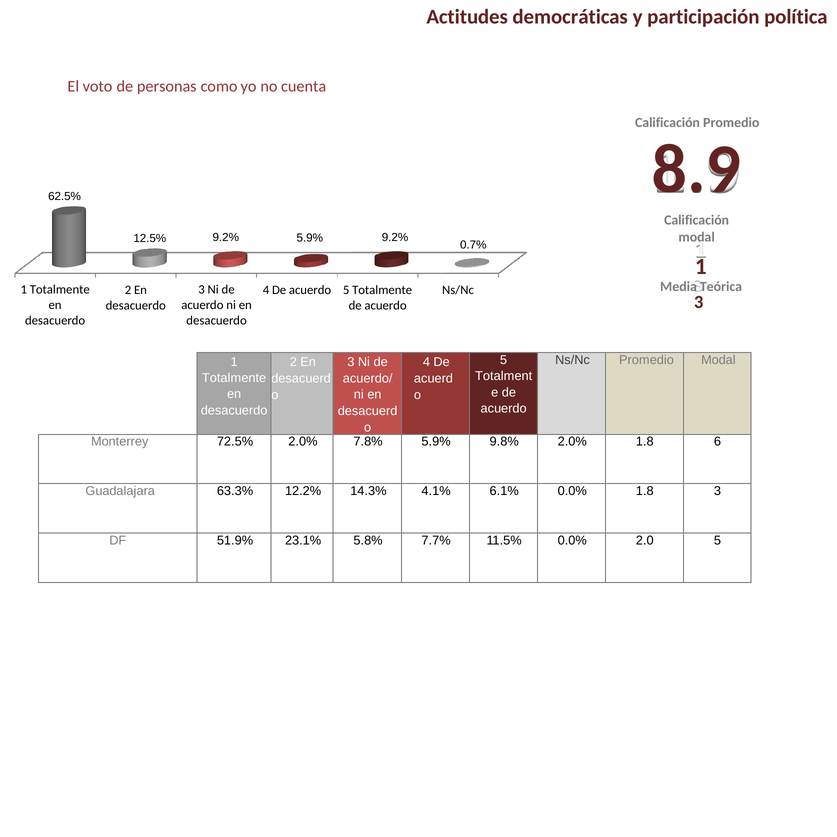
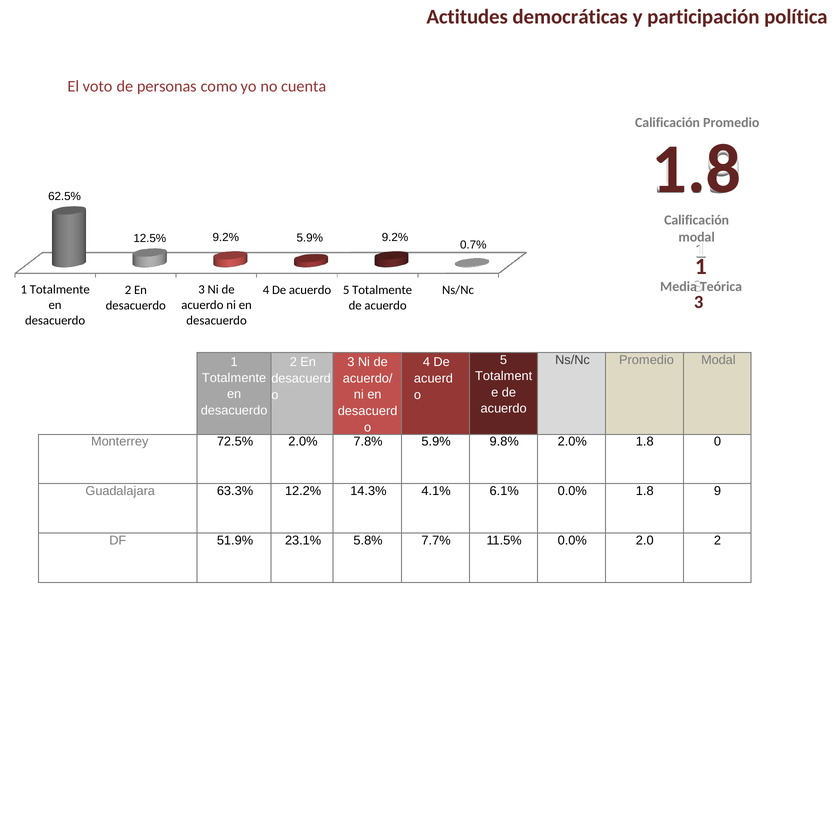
8.9 at (697, 169): 8.9 -> 1.8
6: 6 -> 0
1.8 3: 3 -> 9
2.0 5: 5 -> 2
